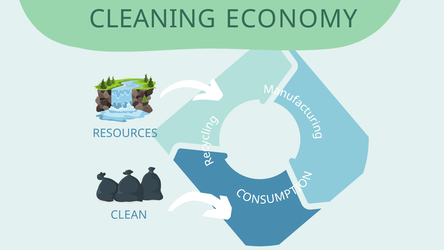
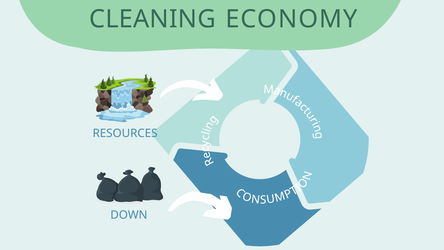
CLEAN: CLEAN -> DOWN
